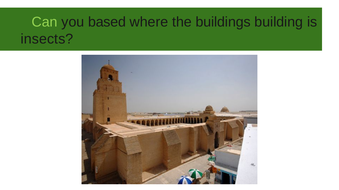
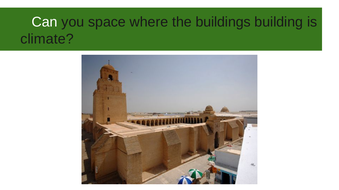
Can colour: light green -> white
based: based -> space
insects: insects -> climate
